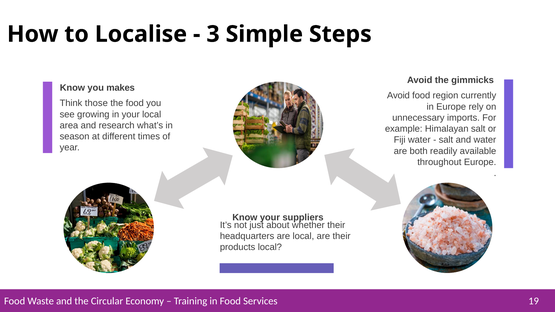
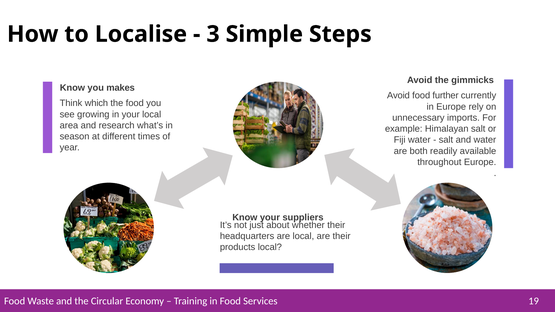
region: region -> further
those: those -> which
